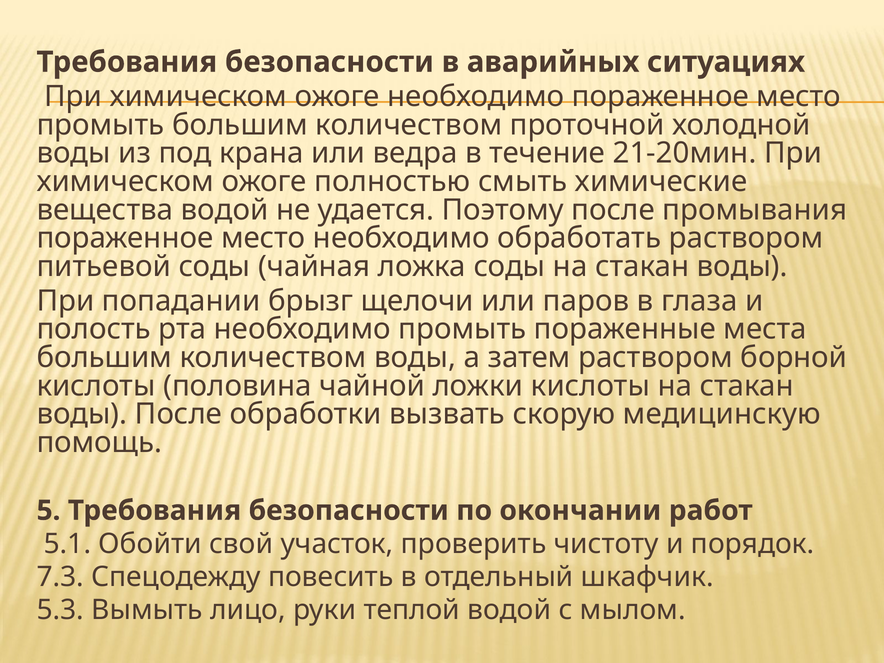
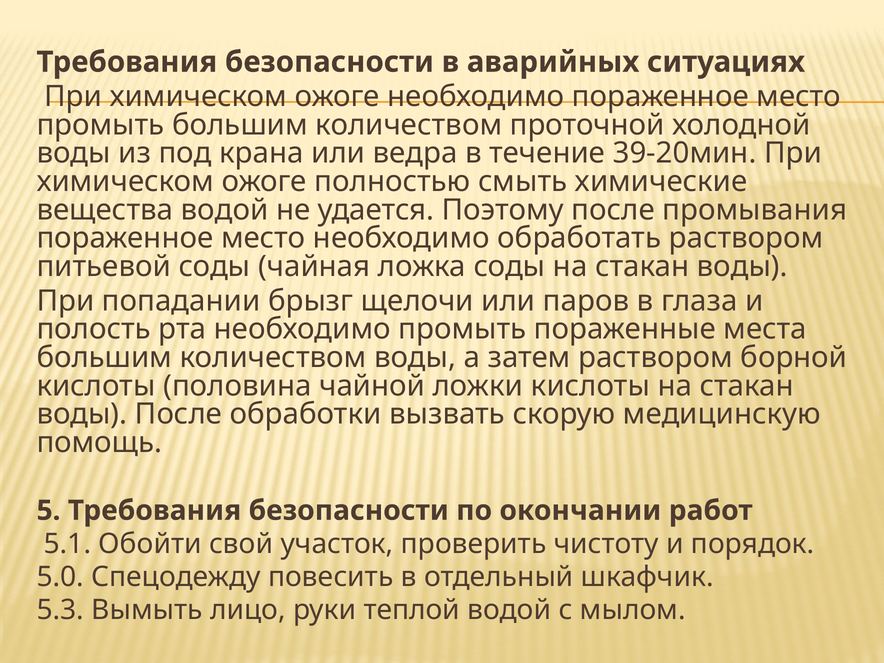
21-20мин: 21-20мин -> 39-20мин
7.3: 7.3 -> 5.0
